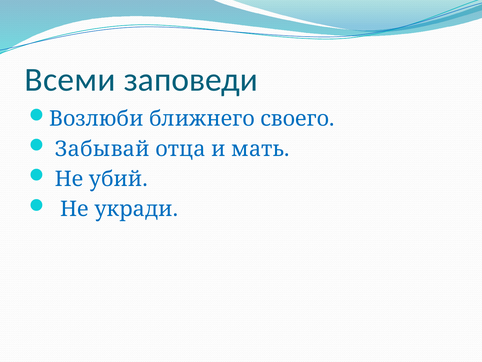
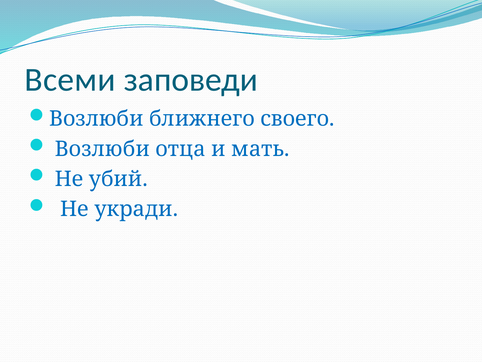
Забывай at (102, 149): Забывай -> Возлюби
